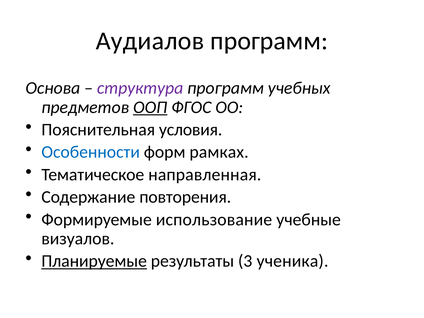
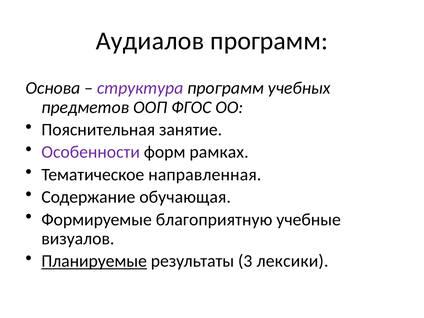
ООП underline: present -> none
условия: условия -> занятие
Особенности colour: blue -> purple
повторения: повторения -> обучающая
использование: использование -> благоприятную
ученика: ученика -> лексики
